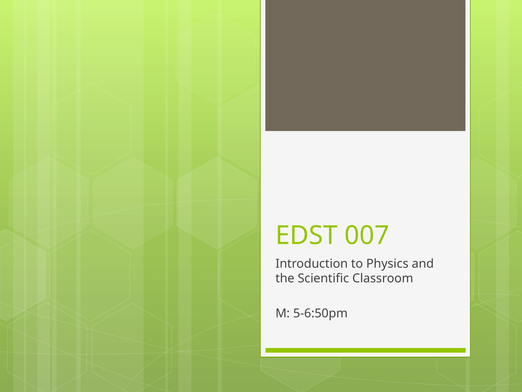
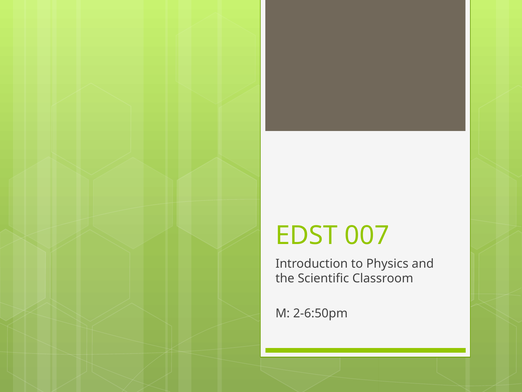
5-6:50pm: 5-6:50pm -> 2-6:50pm
